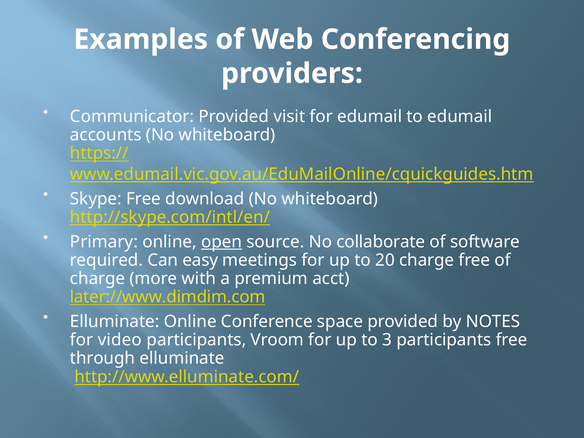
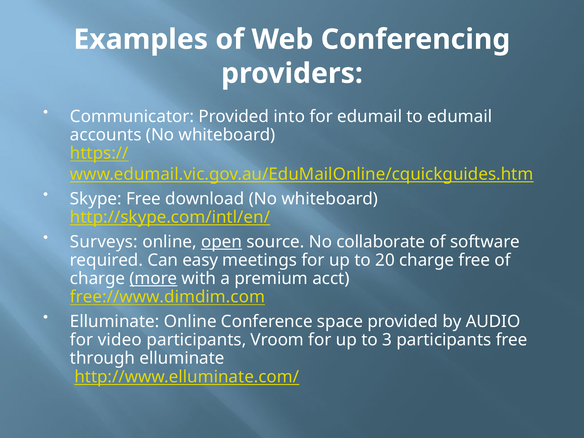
visit: visit -> into
Primary: Primary -> Surveys
more underline: none -> present
later://www.dimdim.com: later://www.dimdim.com -> free://www.dimdim.com
NOTES: NOTES -> AUDIO
